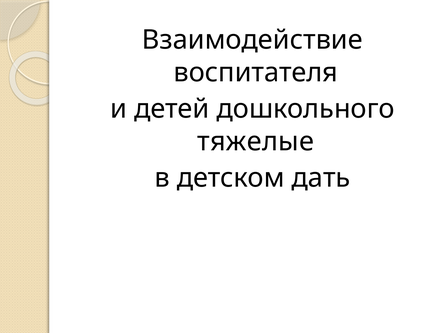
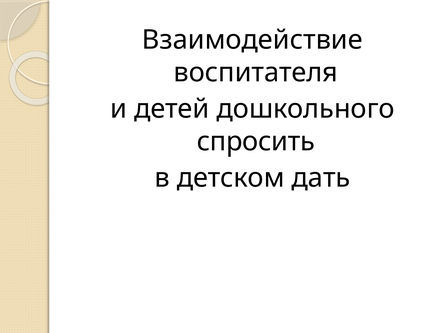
тяжелые: тяжелые -> спросить
